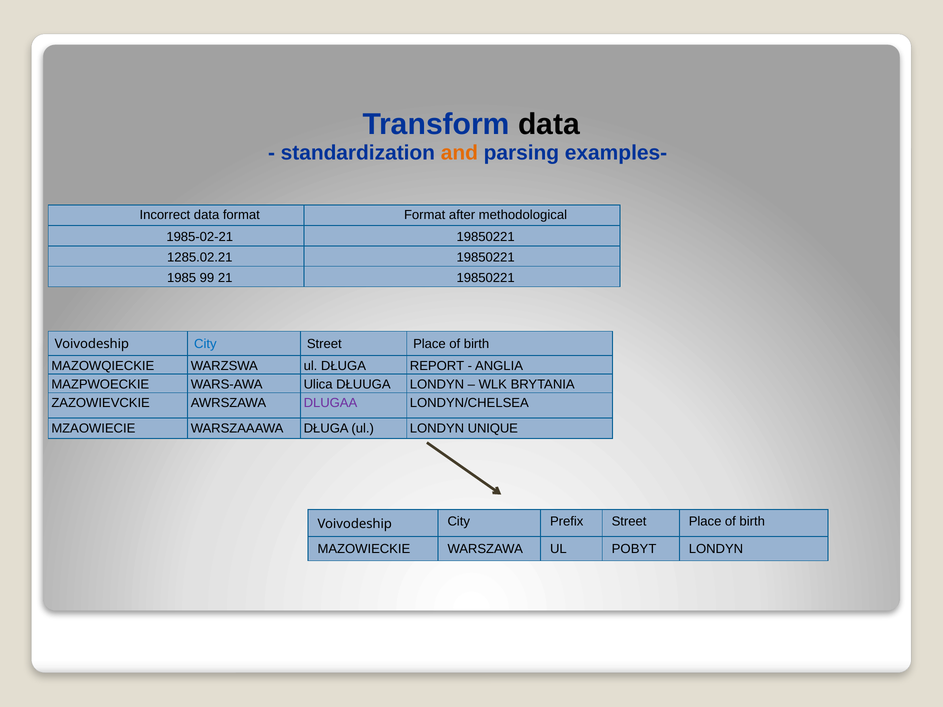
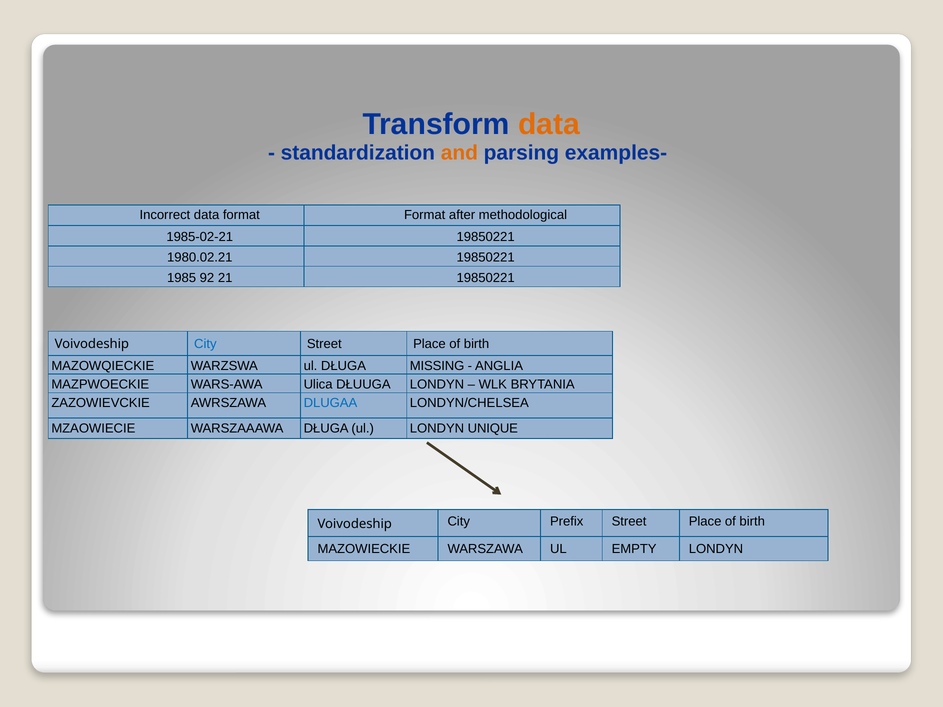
data at (549, 124) colour: black -> orange
1285.02.21: 1285.02.21 -> 1980.02.21
99: 99 -> 92
REPORT: REPORT -> MISSING
DLUGAA colour: purple -> blue
POBYT: POBYT -> EMPTY
